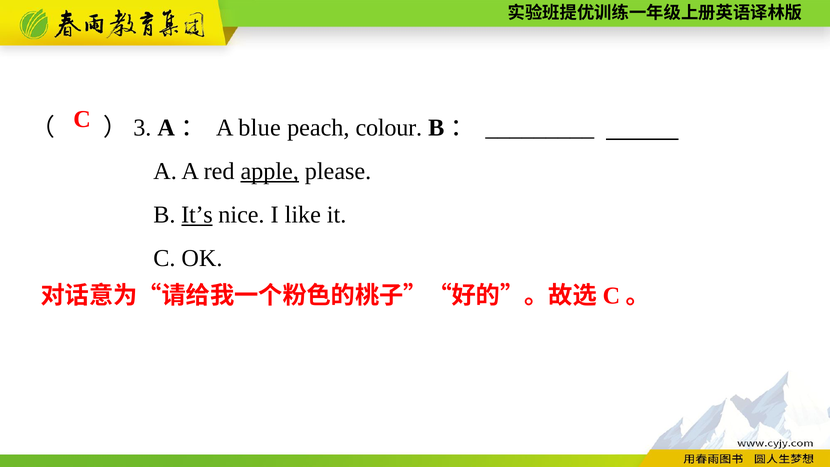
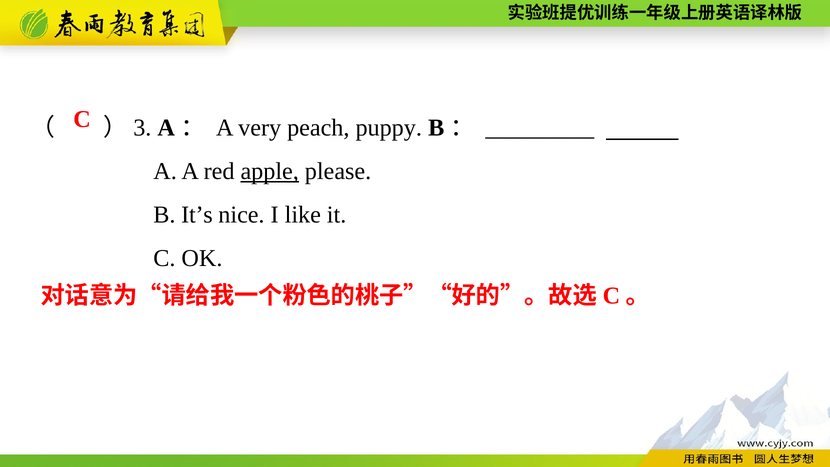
blue: blue -> very
colour: colour -> puppy
It’s underline: present -> none
